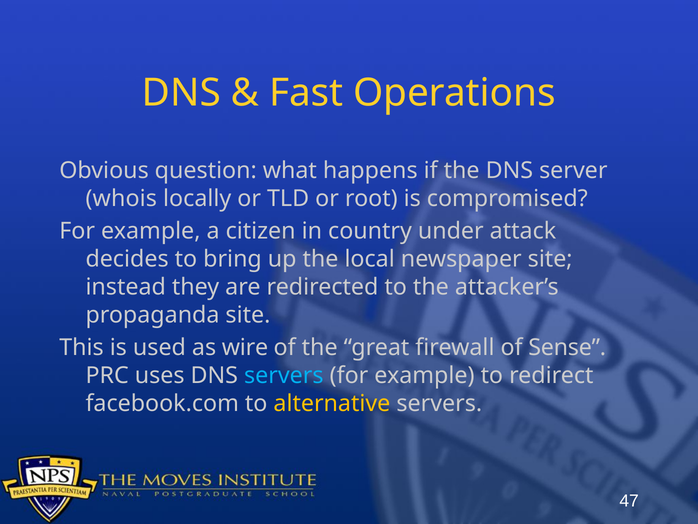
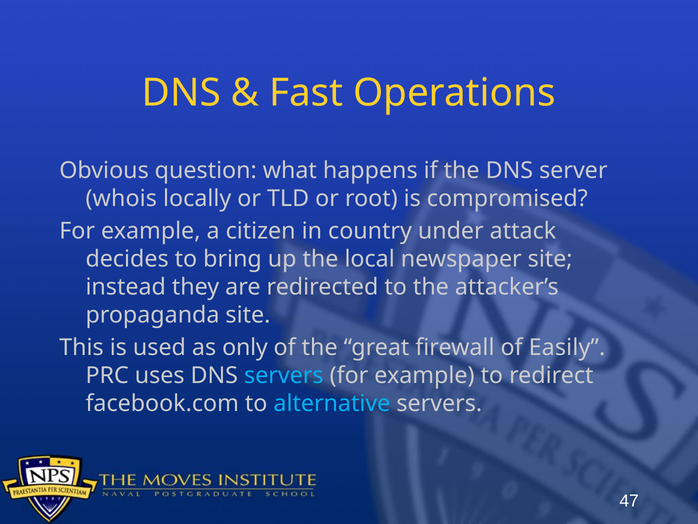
wire: wire -> only
Sense: Sense -> Easily
alternative colour: yellow -> light blue
